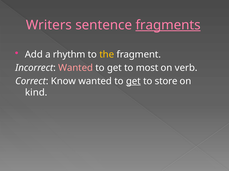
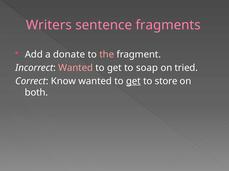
fragments underline: present -> none
rhythm: rhythm -> donate
the colour: yellow -> pink
most: most -> soap
verb: verb -> tried
kind: kind -> both
